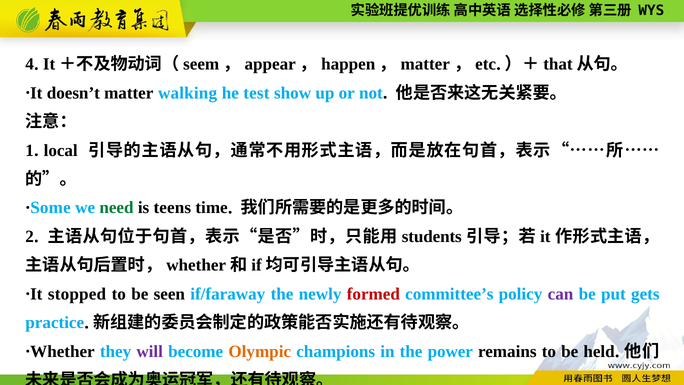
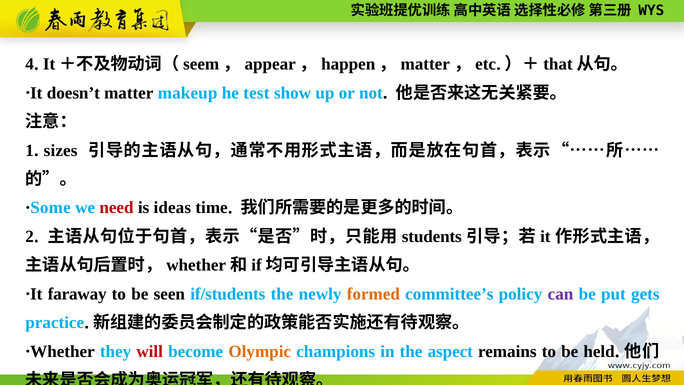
walking: walking -> makeup
local: local -> sizes
need colour: green -> red
teens: teens -> ideas
stopped: stopped -> faraway
if/faraway: if/faraway -> if/students
formed colour: red -> orange
will colour: purple -> red
power: power -> aspect
